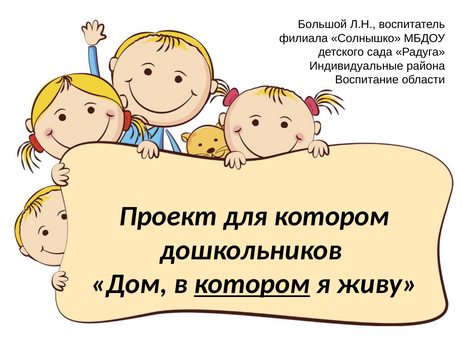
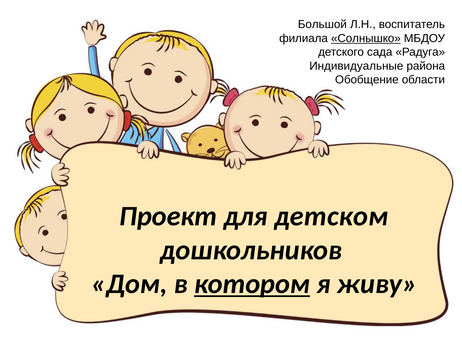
Солнышко underline: none -> present
Воспитание: Воспитание -> Обобщение
для котором: котором -> детском
